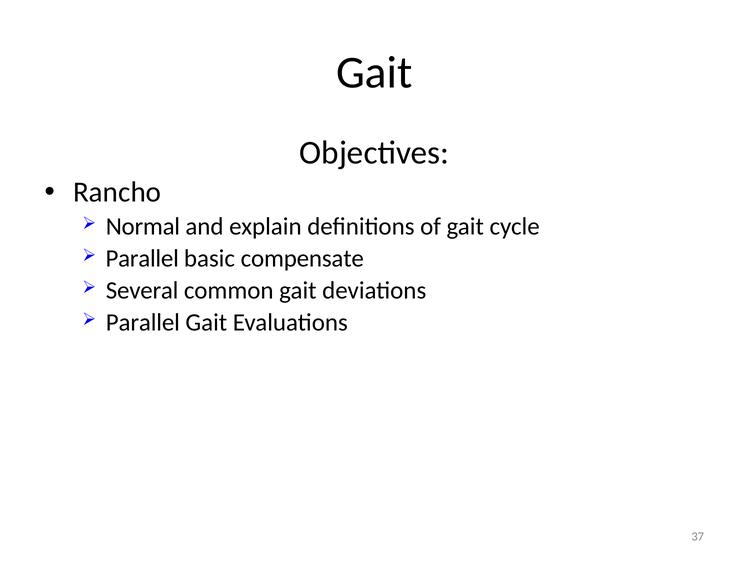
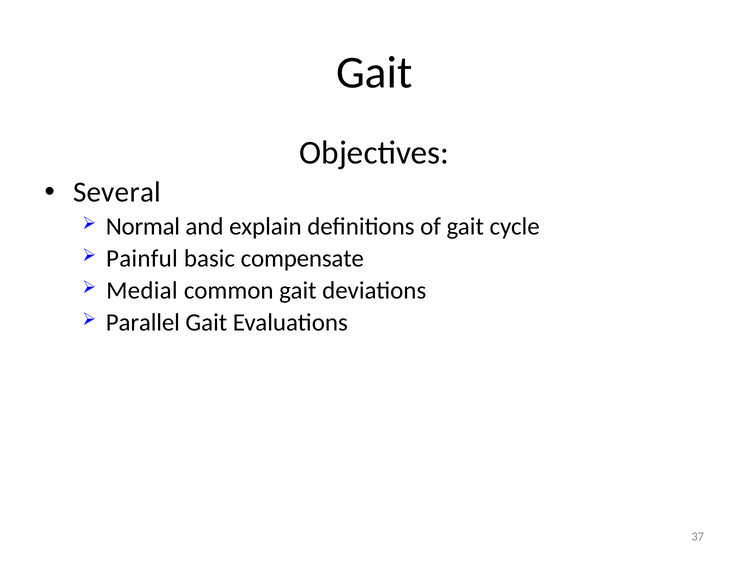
Rancho: Rancho -> Several
Parallel at (142, 258): Parallel -> Painful
Several: Several -> Medial
